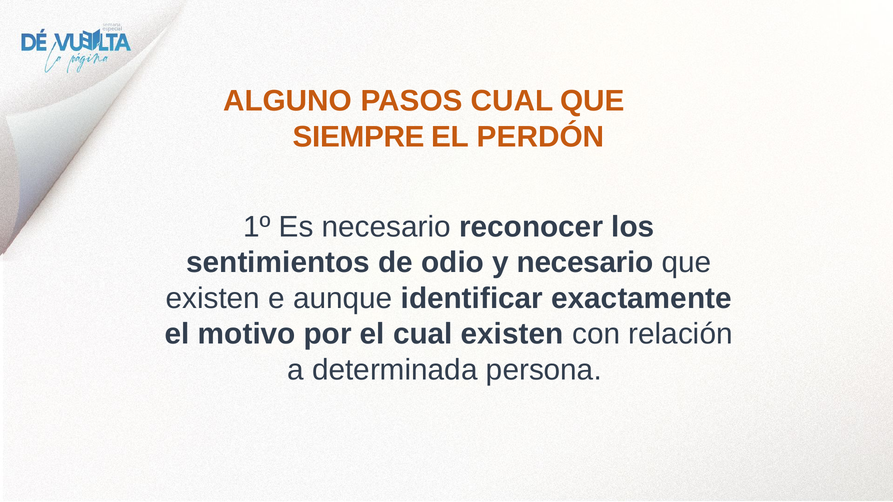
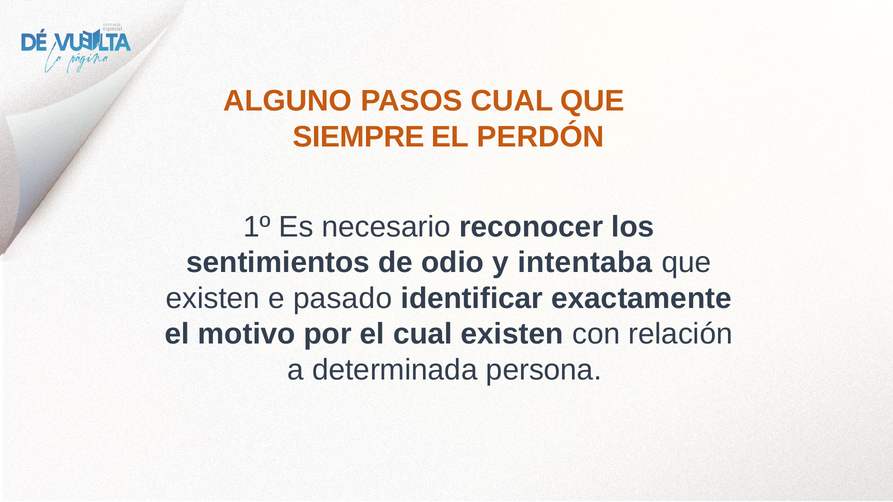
y necesario: necesario -> intentaba
aunque: aunque -> pasado
